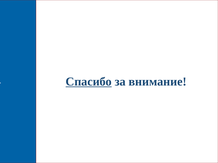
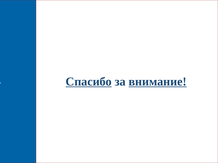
внимание underline: none -> present
